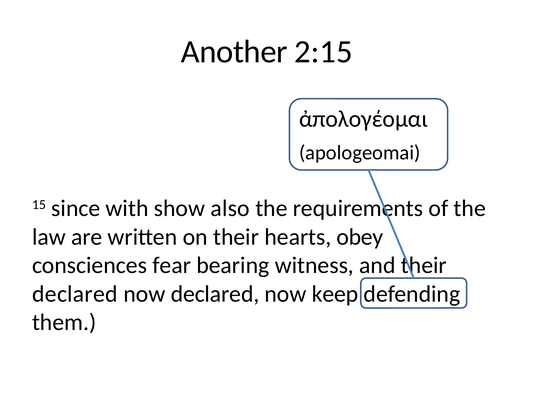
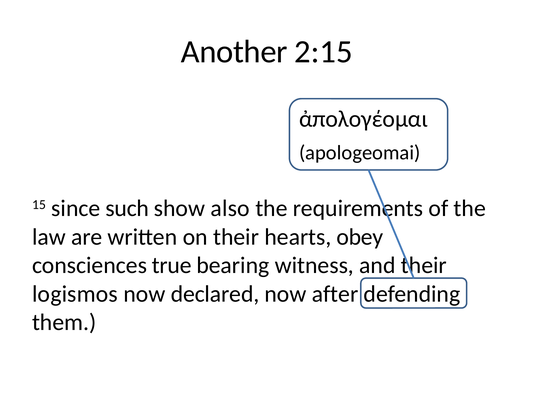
with: with -> such
fear: fear -> true
declared at (75, 294): declared -> logismos
keep: keep -> after
